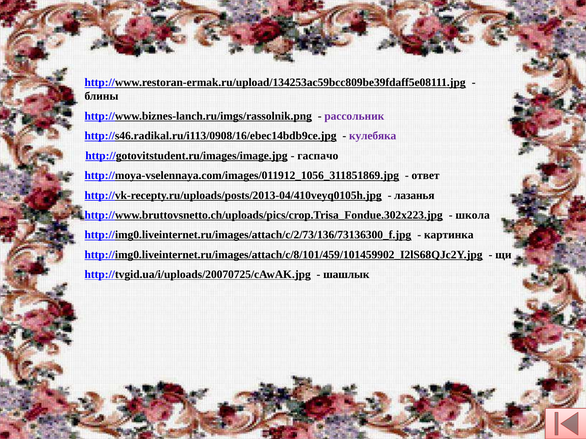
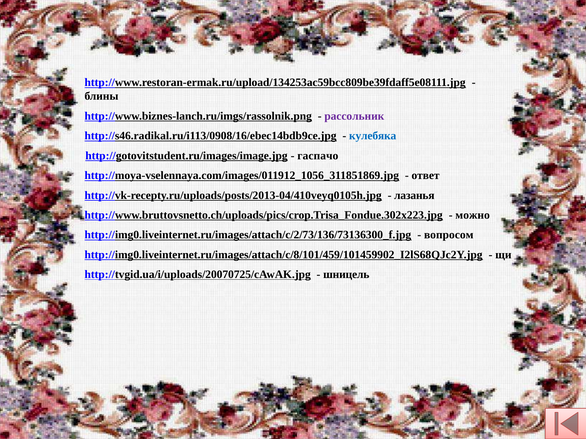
кулебяка colour: purple -> blue
школа: школа -> можно
картинка: картинка -> вопросом
шашлык: шашлык -> шницель
